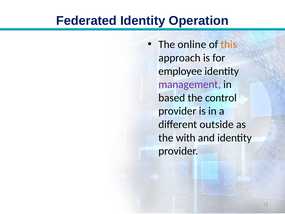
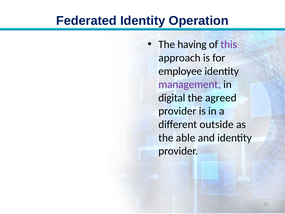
online: online -> having
this colour: orange -> purple
based: based -> digital
control: control -> agreed
with: with -> able
